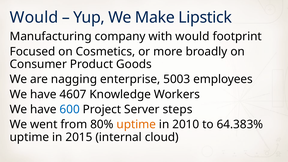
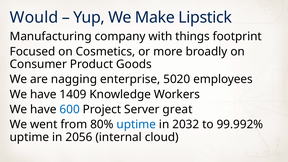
with would: would -> things
5003: 5003 -> 5020
4607: 4607 -> 1409
steps: steps -> great
uptime at (136, 124) colour: orange -> blue
2010: 2010 -> 2032
64.383%: 64.383% -> 99.992%
2015: 2015 -> 2056
